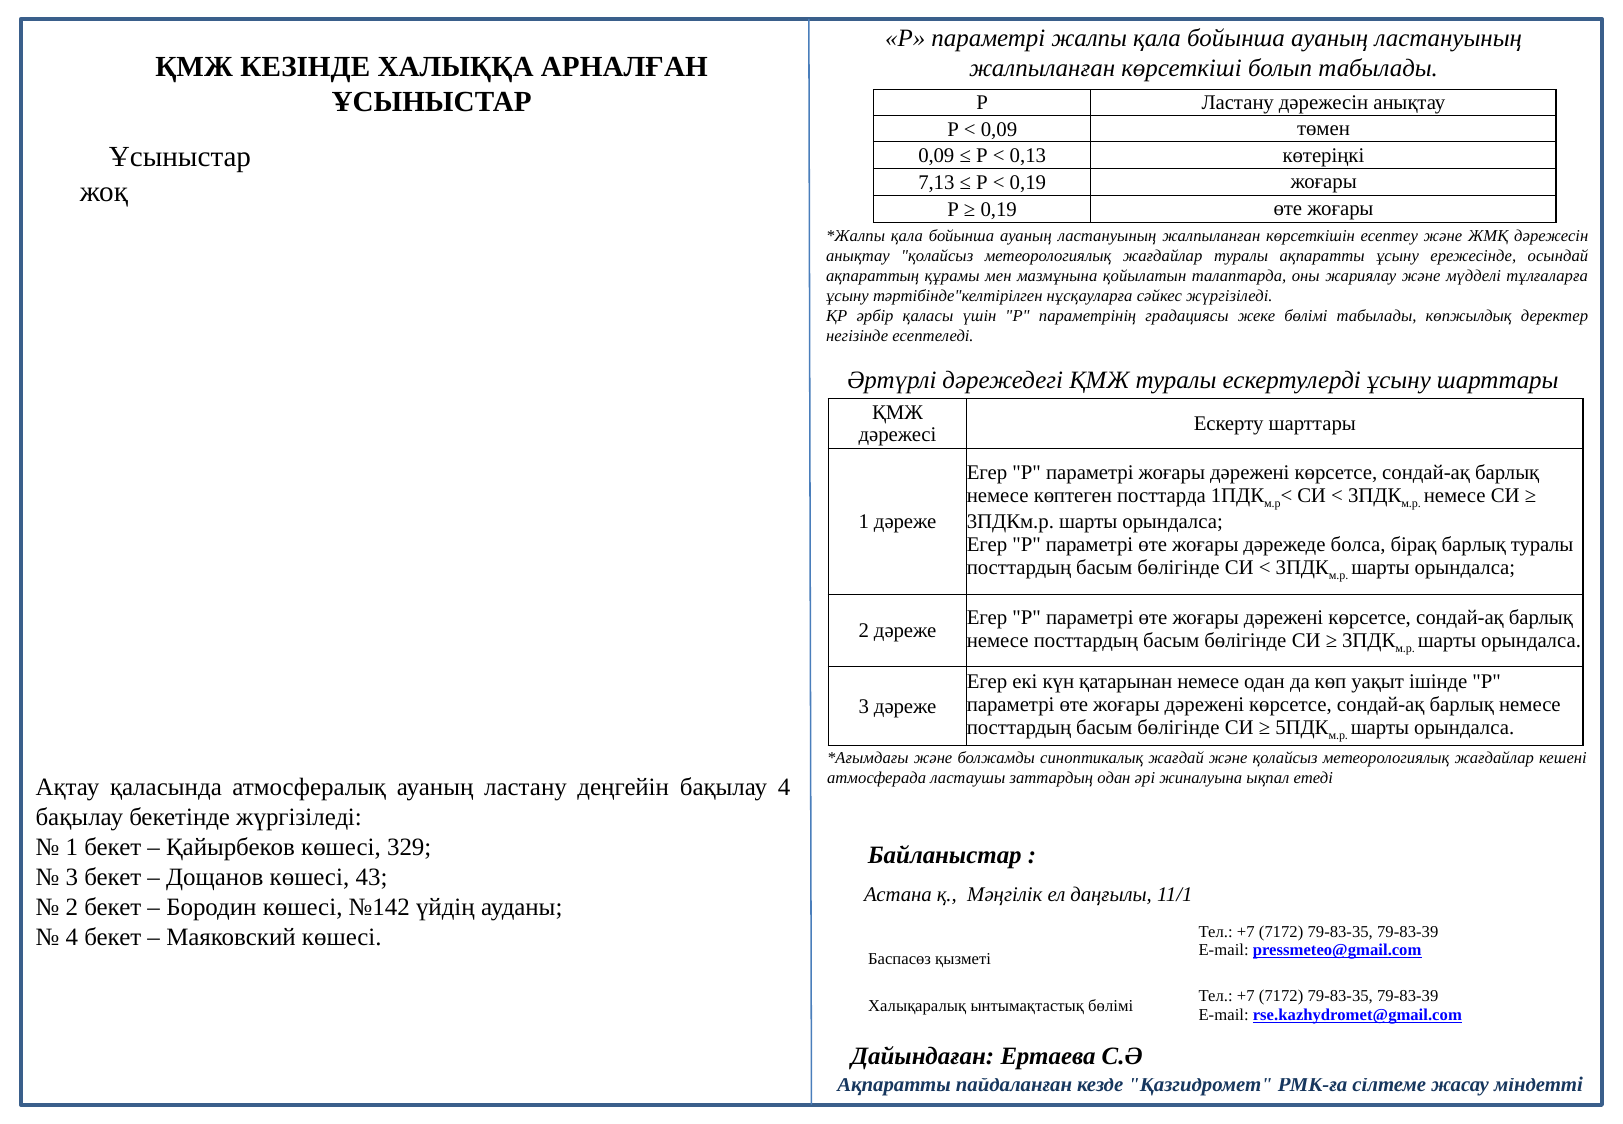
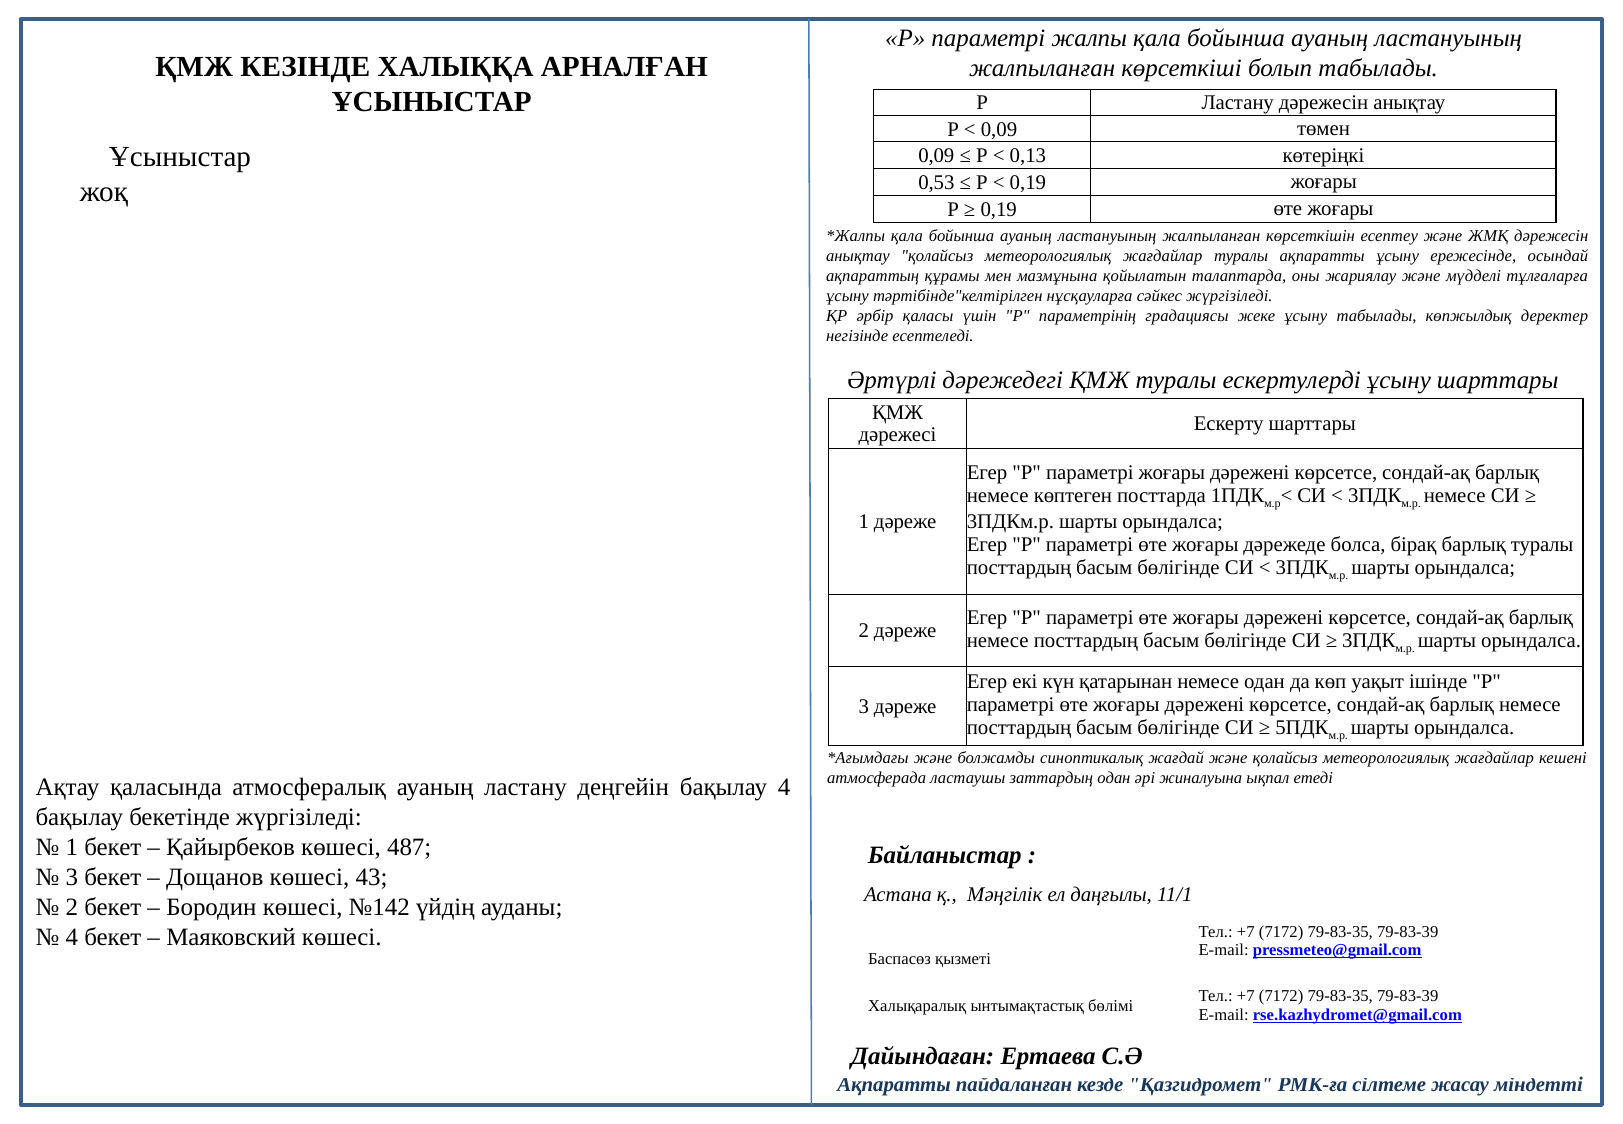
7,13: 7,13 -> 0,53
жеке бөлімі: бөлімі -> ұсыну
329: 329 -> 487
